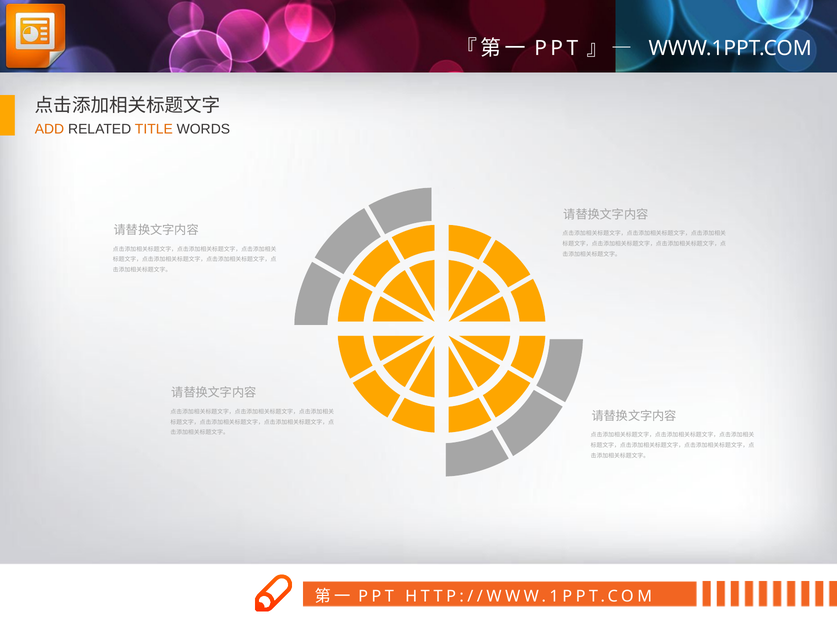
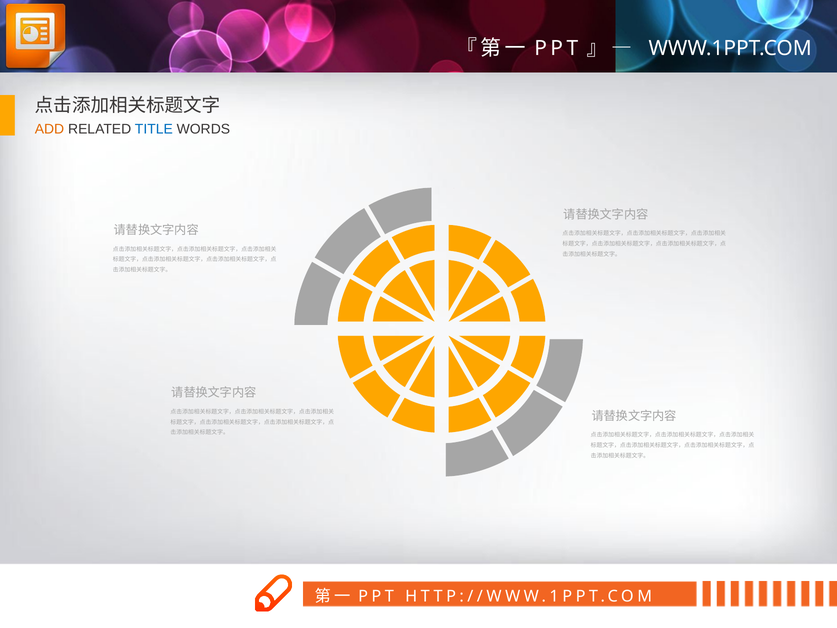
TITLE colour: orange -> blue
